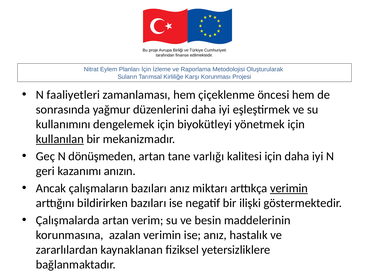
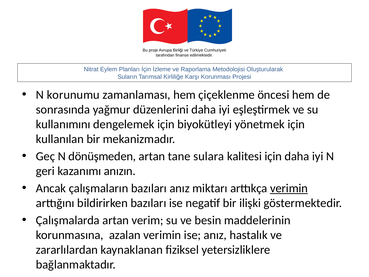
faaliyetleri: faaliyetleri -> korunumu
kullanılan underline: present -> none
varlığı: varlığı -> sulara
